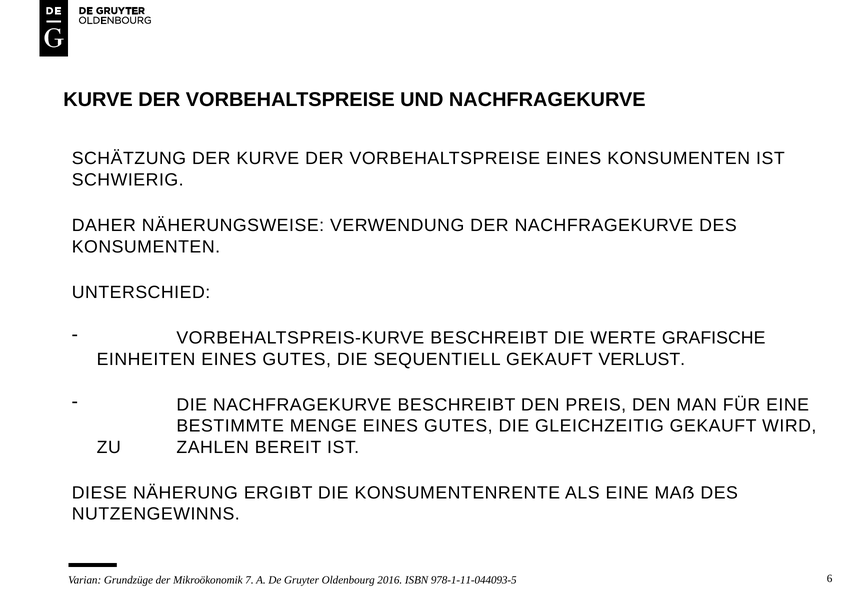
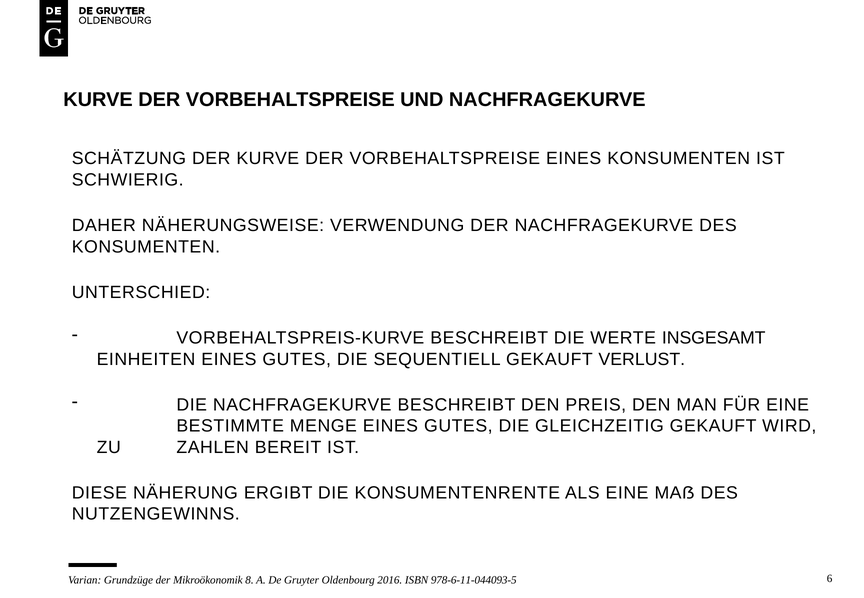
GRAFISCHE: GRAFISCHE -> INSGESAMT
7: 7 -> 8
978-1-11-044093-5: 978-1-11-044093-5 -> 978-6-11-044093-5
